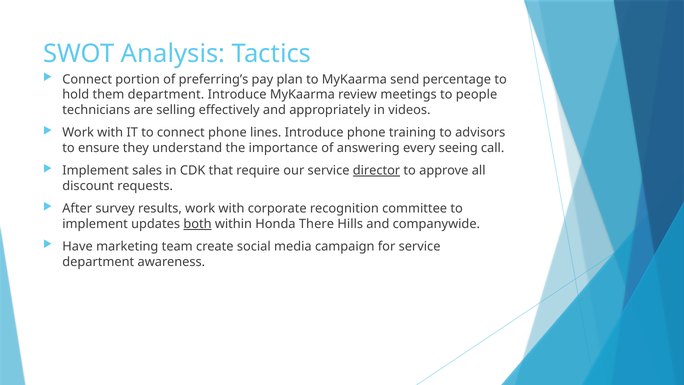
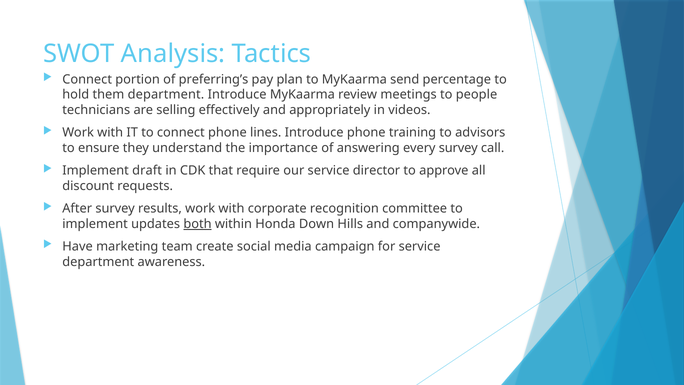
every seeing: seeing -> survey
sales: sales -> draft
director underline: present -> none
There: There -> Down
